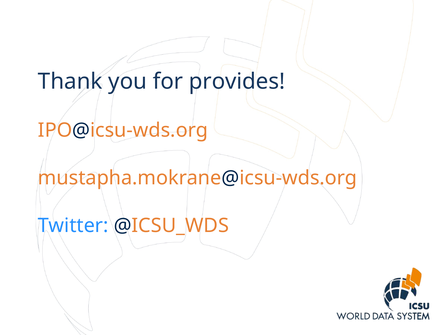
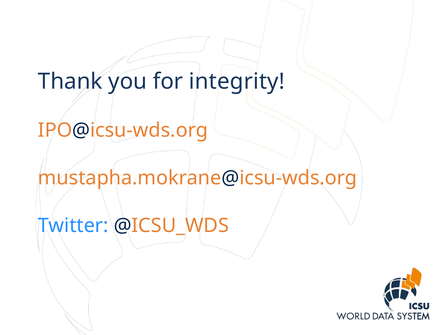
provides: provides -> integrity
